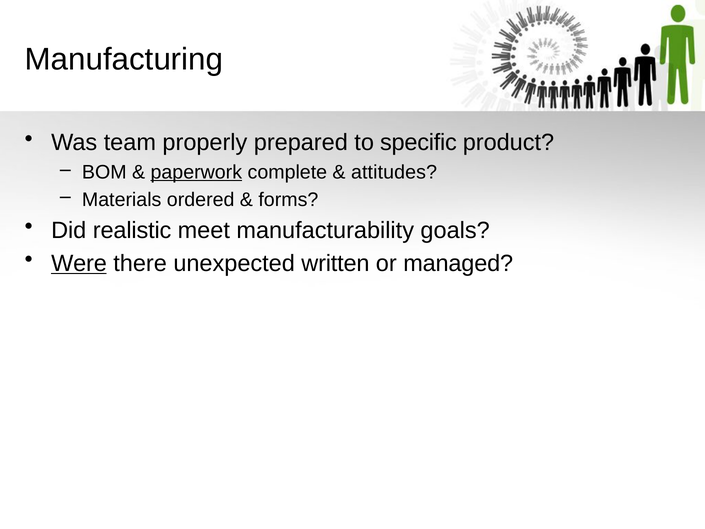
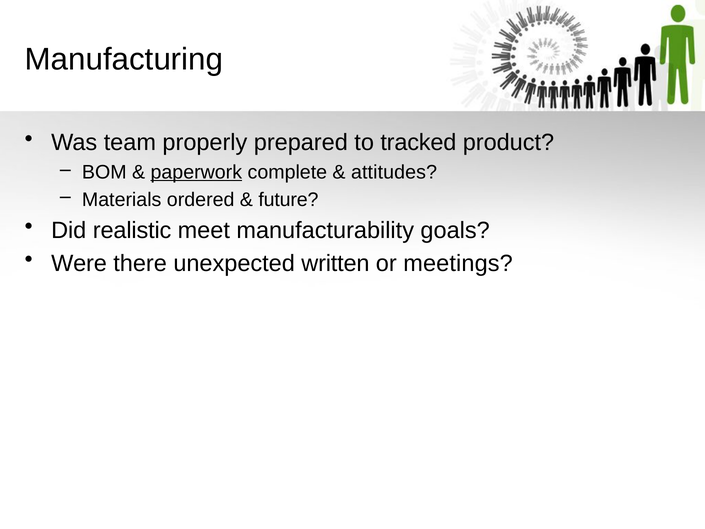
specific: specific -> tracked
forms: forms -> future
Were underline: present -> none
managed: managed -> meetings
